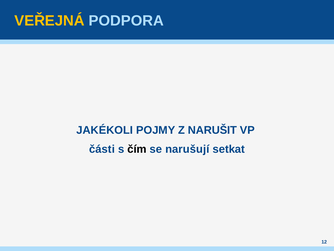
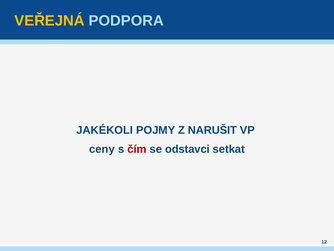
části: části -> ceny
čím colour: black -> red
narušují: narušují -> odstavci
